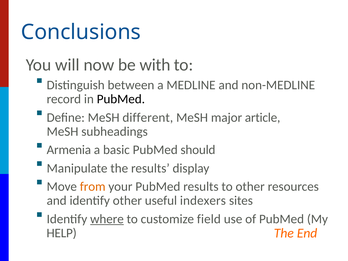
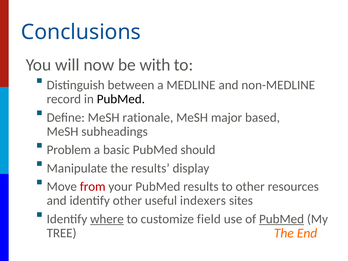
different: different -> rationale
article: article -> based
Armenia: Armenia -> Problem
from colour: orange -> red
PubMed at (282, 219) underline: none -> present
HELP: HELP -> TREE
